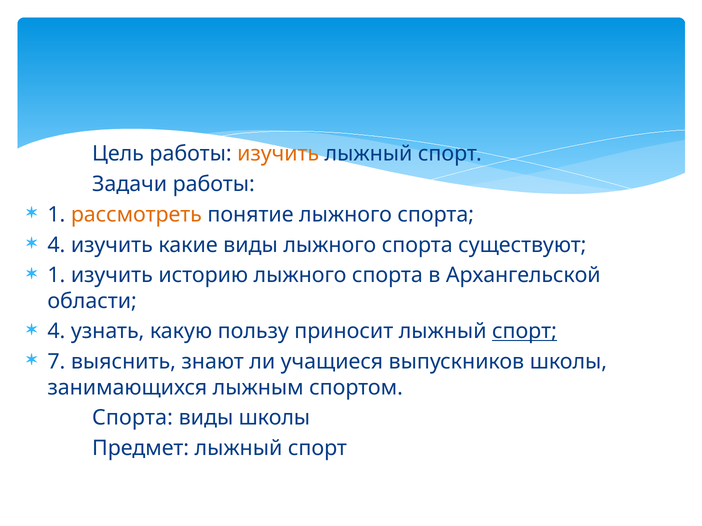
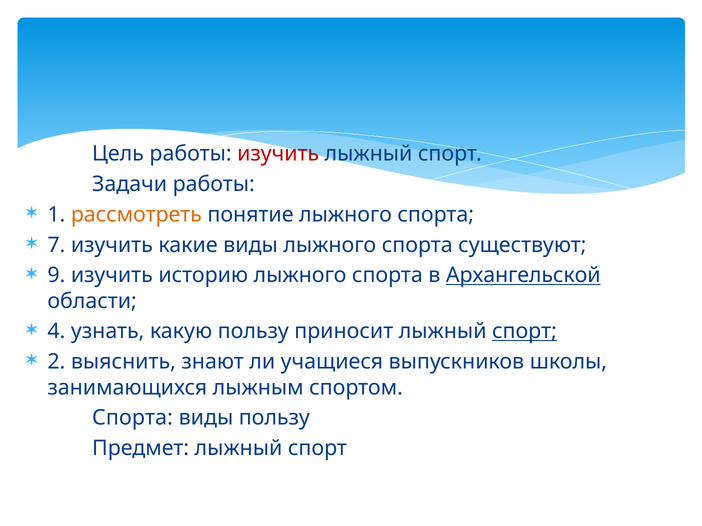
изучить at (278, 154) colour: orange -> red
4 at (56, 245): 4 -> 7
1 at (56, 276): 1 -> 9
Архангельской underline: none -> present
7: 7 -> 2
виды школы: школы -> пользу
